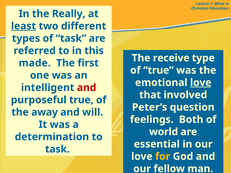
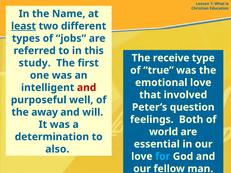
Really: Really -> Name
of task: task -> jobs
made: made -> study
love at (201, 83) underline: present -> none
purposeful true: true -> well
task at (57, 149): task -> also
for colour: yellow -> light blue
